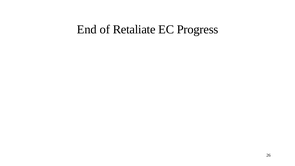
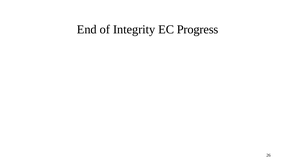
Retaliate: Retaliate -> Integrity
